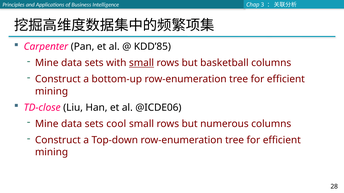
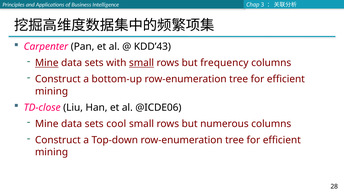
KDD’85: KDD’85 -> KDD’43
Mine at (47, 63) underline: none -> present
basketball: basketball -> frequency
